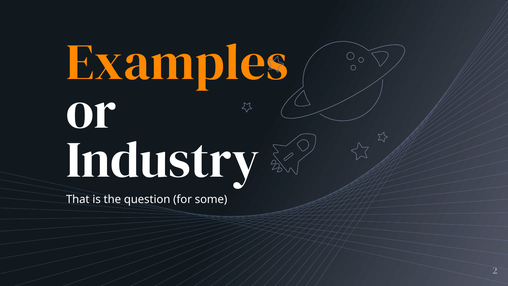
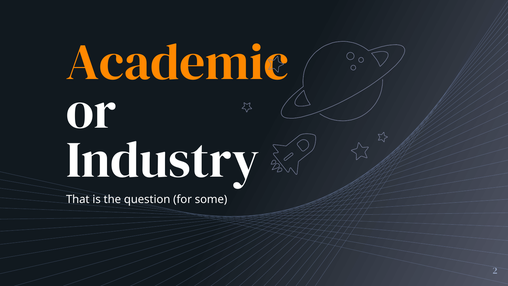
Examples: Examples -> Academic
